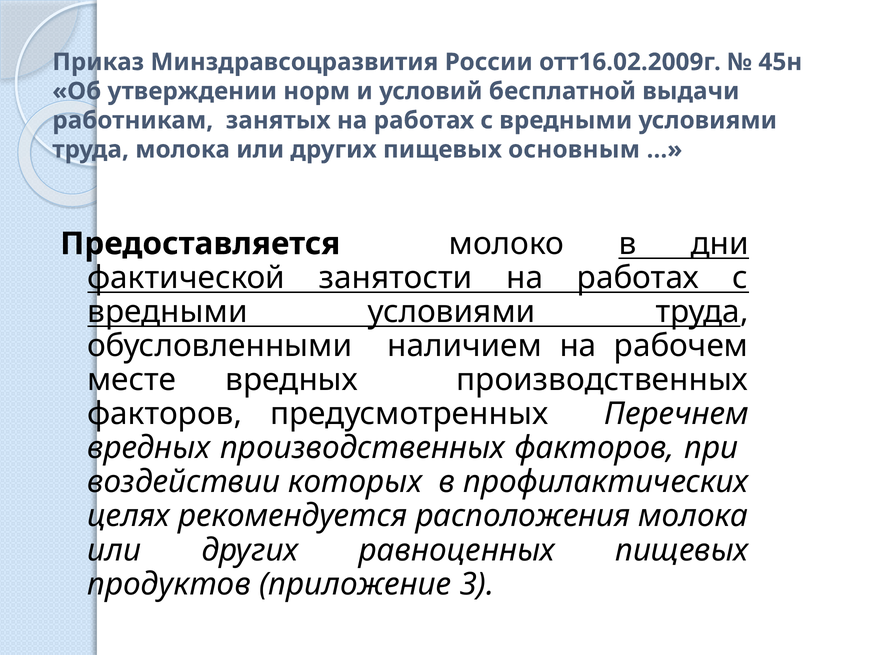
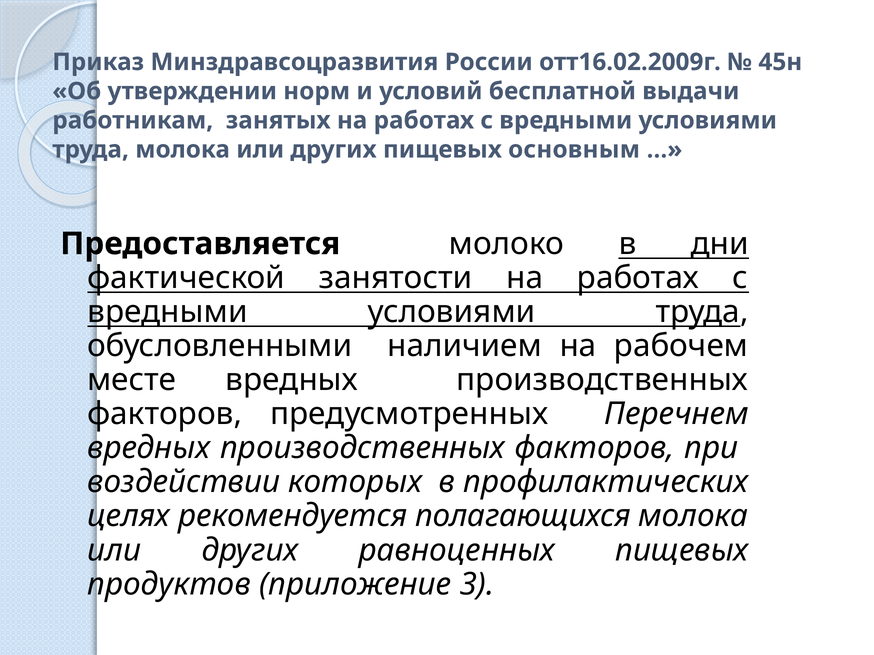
расположения: расположения -> полагающихся
